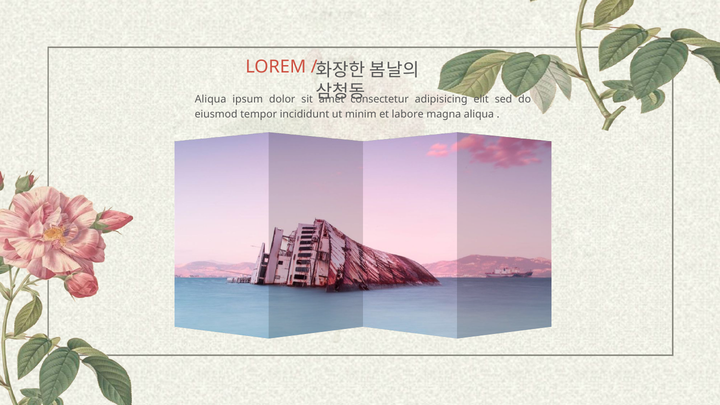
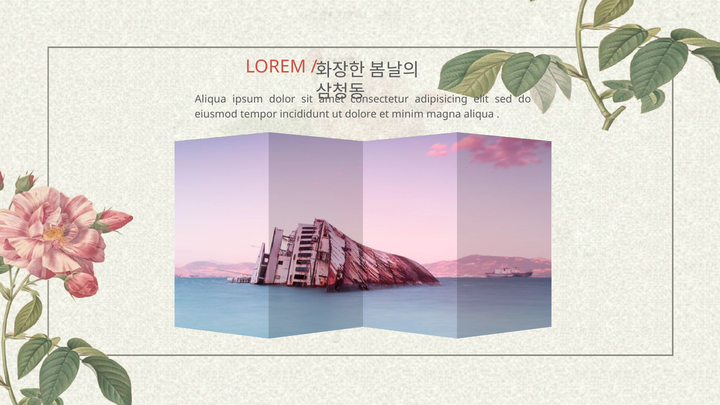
minim: minim -> dolore
labore: labore -> minim
